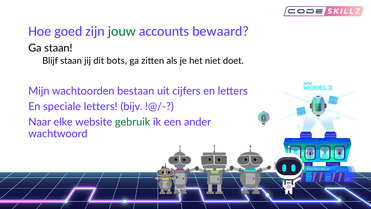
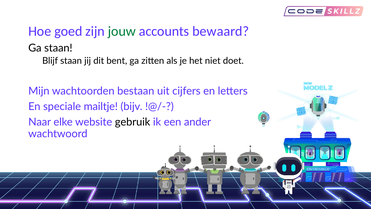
bots: bots -> bent
speciale letters: letters -> mailtje
gebruik colour: green -> black
